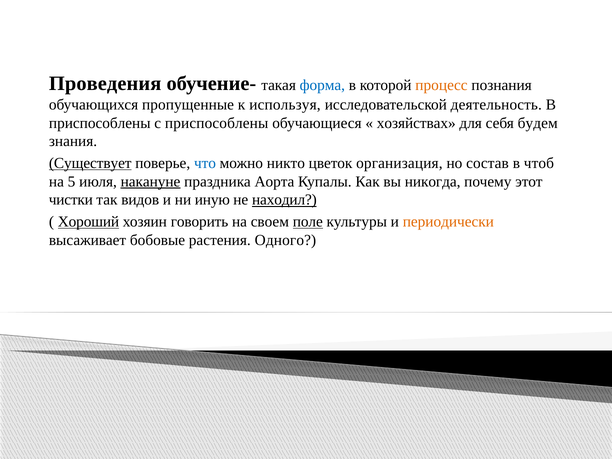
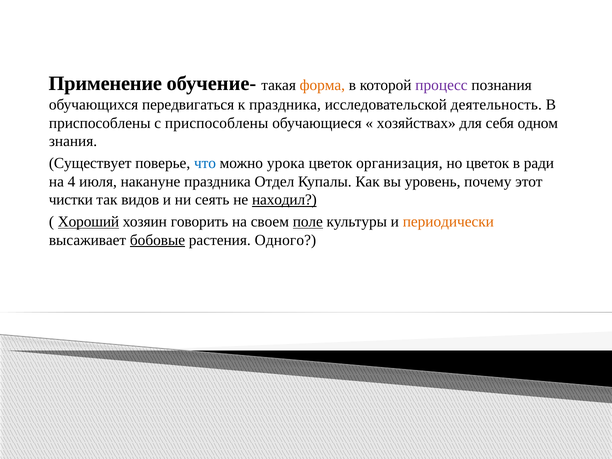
Проведения: Проведения -> Применение
форма colour: blue -> orange
процесс colour: orange -> purple
пропущенные: пропущенные -> передвигаться
к используя: используя -> праздника
будем: будем -> одном
Существует underline: present -> none
никто: никто -> урока
но состав: состав -> цветок
чтоб: чтоб -> ради
5: 5 -> 4
накануне underline: present -> none
Аорта: Аорта -> Отдел
никогда: никогда -> уровень
иную: иную -> сеять
бобовые underline: none -> present
